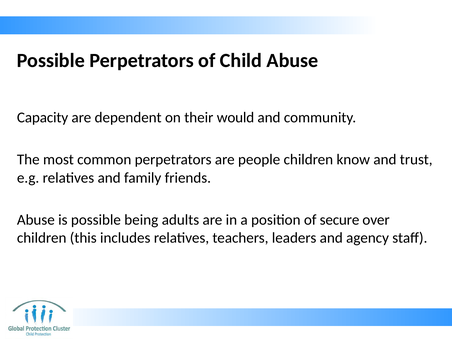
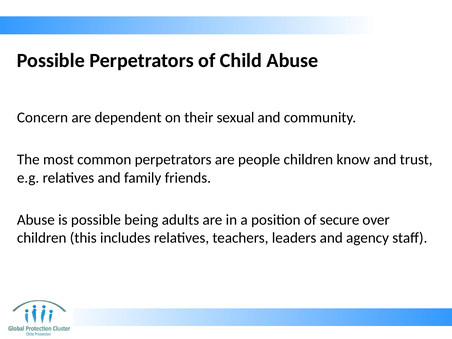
Capacity: Capacity -> Concern
would: would -> sexual
